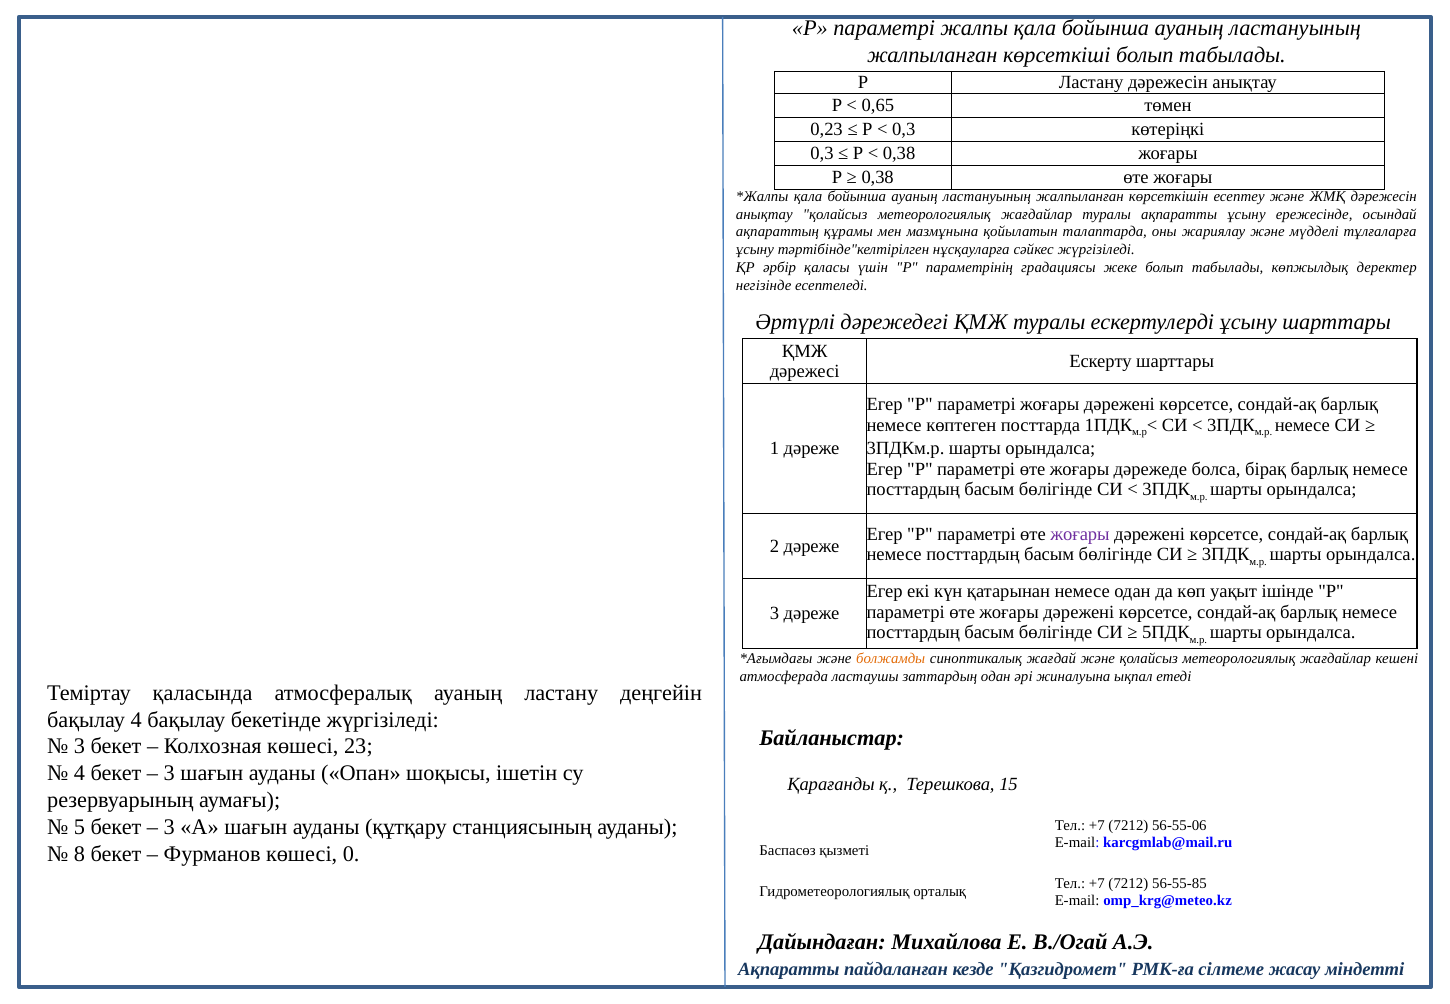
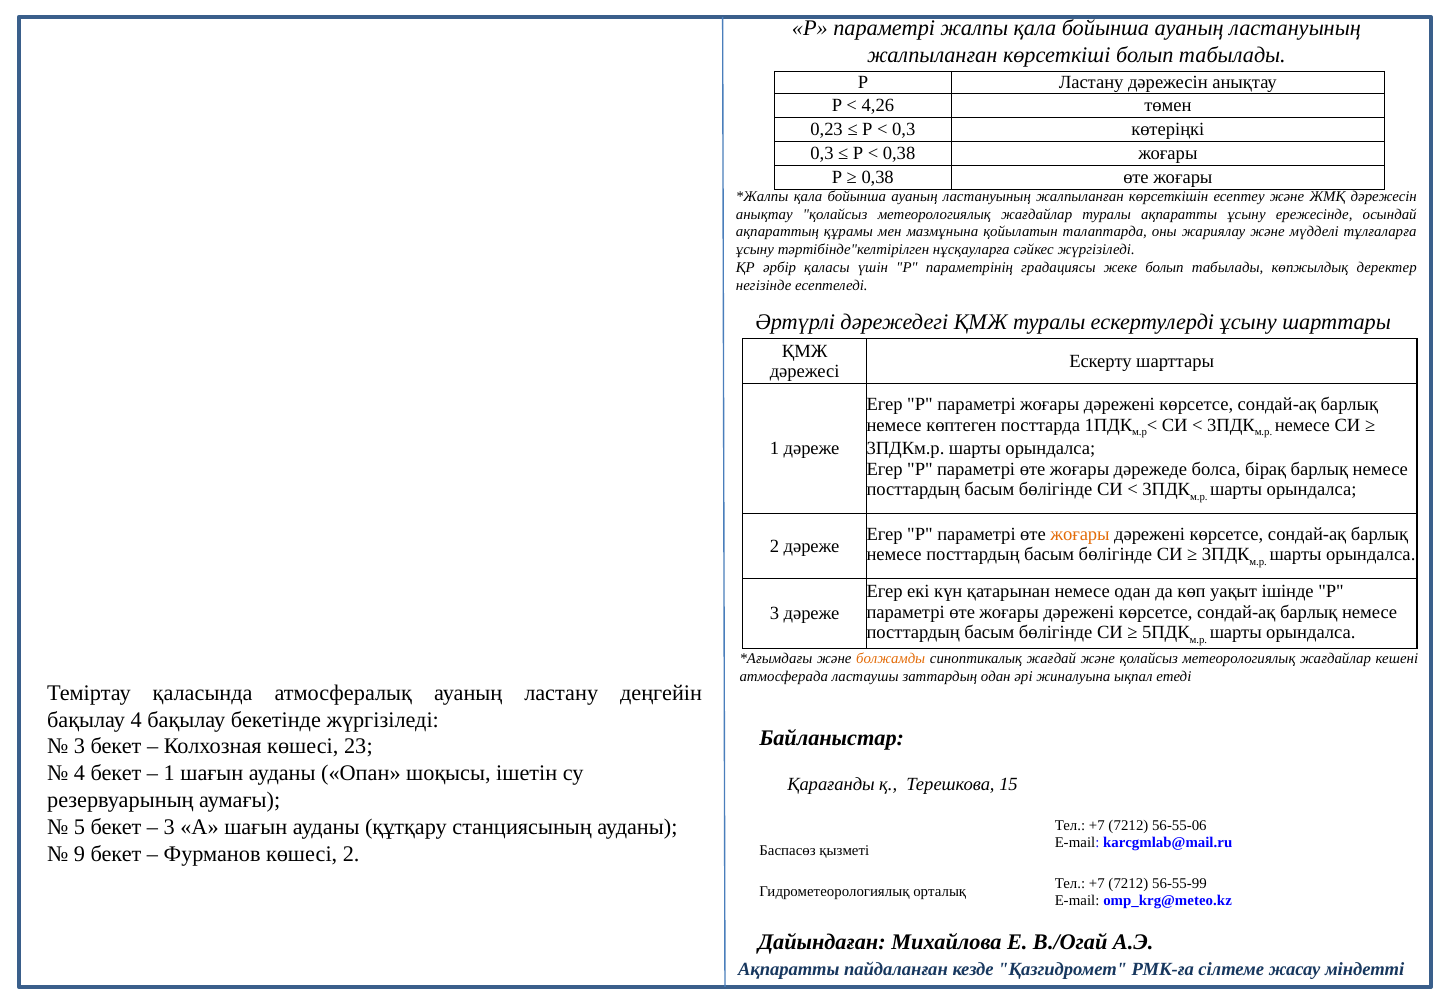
0,65: 0,65 -> 4,26
жоғары at (1080, 534) colour: purple -> orange
3 at (169, 773): 3 -> 1
8: 8 -> 9
көшесі 0: 0 -> 2
56-55-85: 56-55-85 -> 56-55-99
